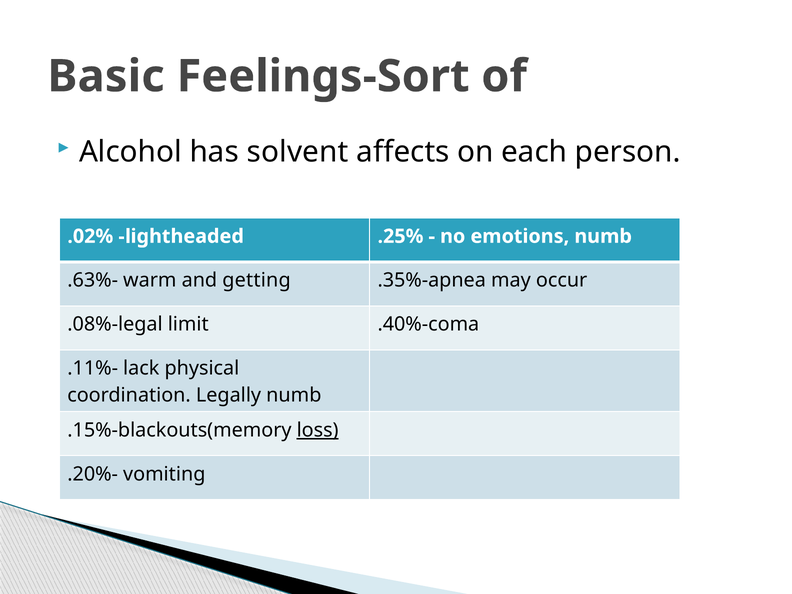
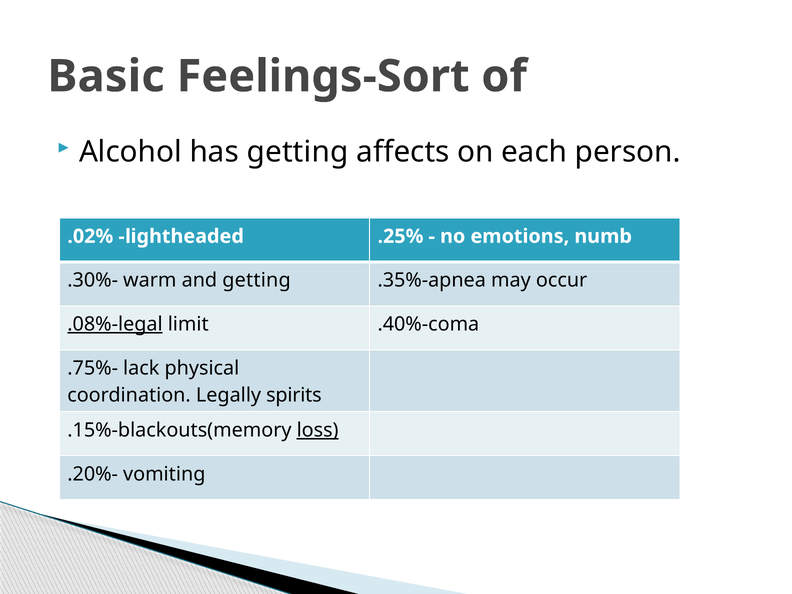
has solvent: solvent -> getting
.63%-: .63%- -> .30%-
.08%-legal underline: none -> present
.11%-: .11%- -> .75%-
Legally numb: numb -> spirits
